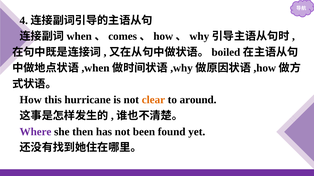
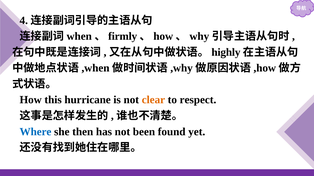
comes: comes -> firmly
boiled: boiled -> highly
around: around -> respect
Where colour: purple -> blue
